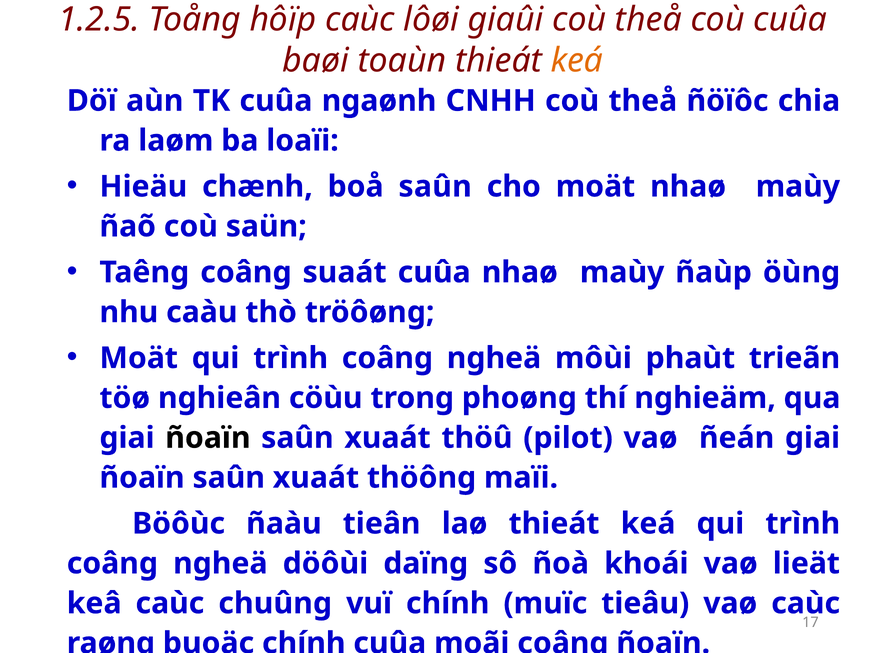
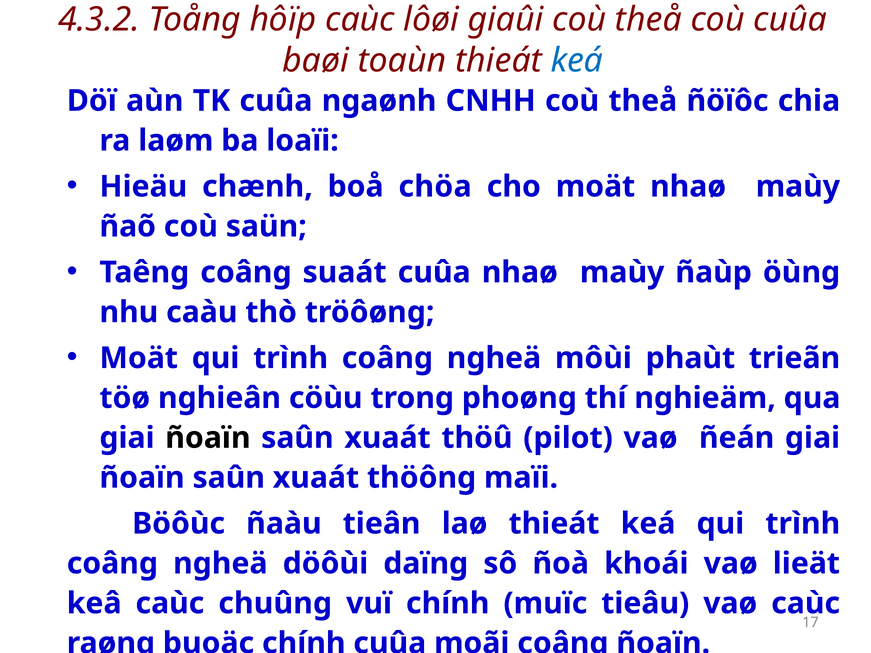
1.2.5: 1.2.5 -> 4.3.2
keá at (577, 60) colour: orange -> blue
boå saûn: saûn -> chöa
